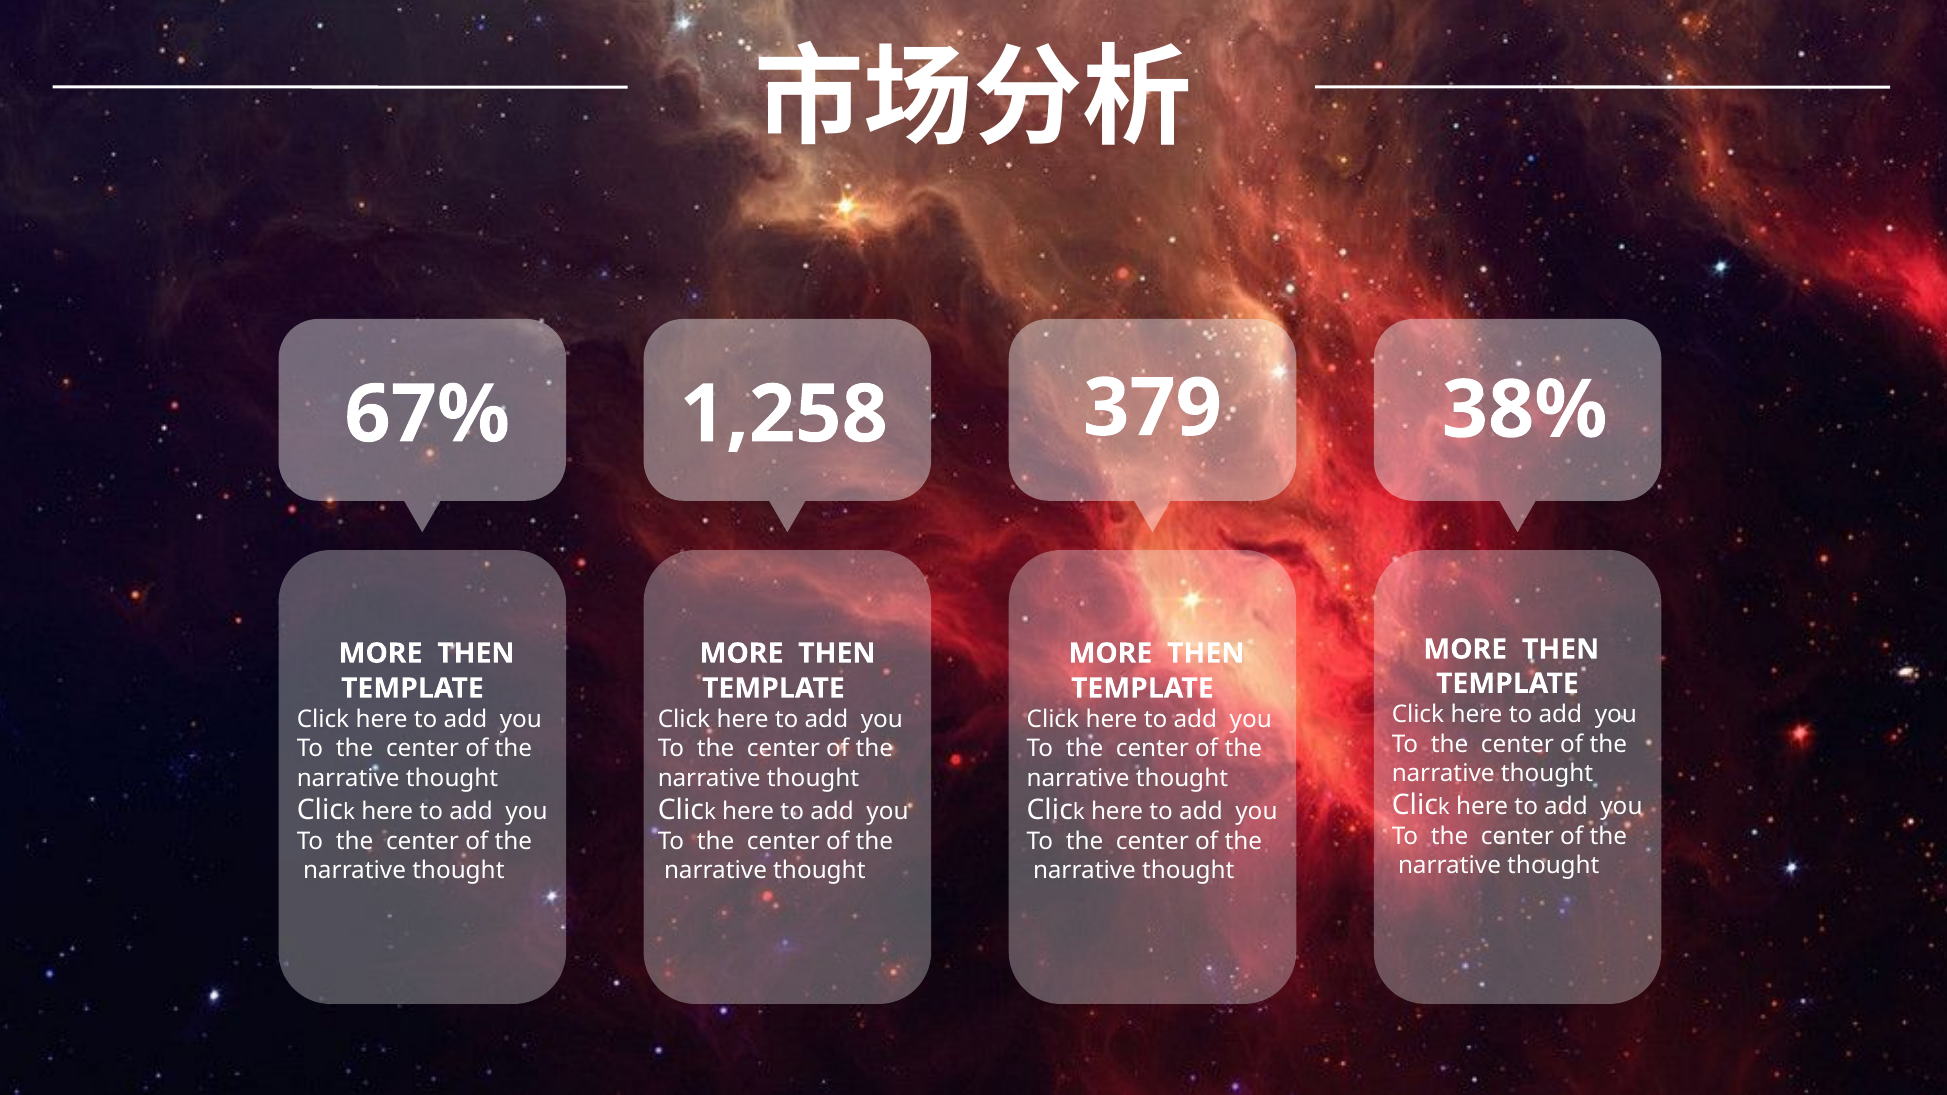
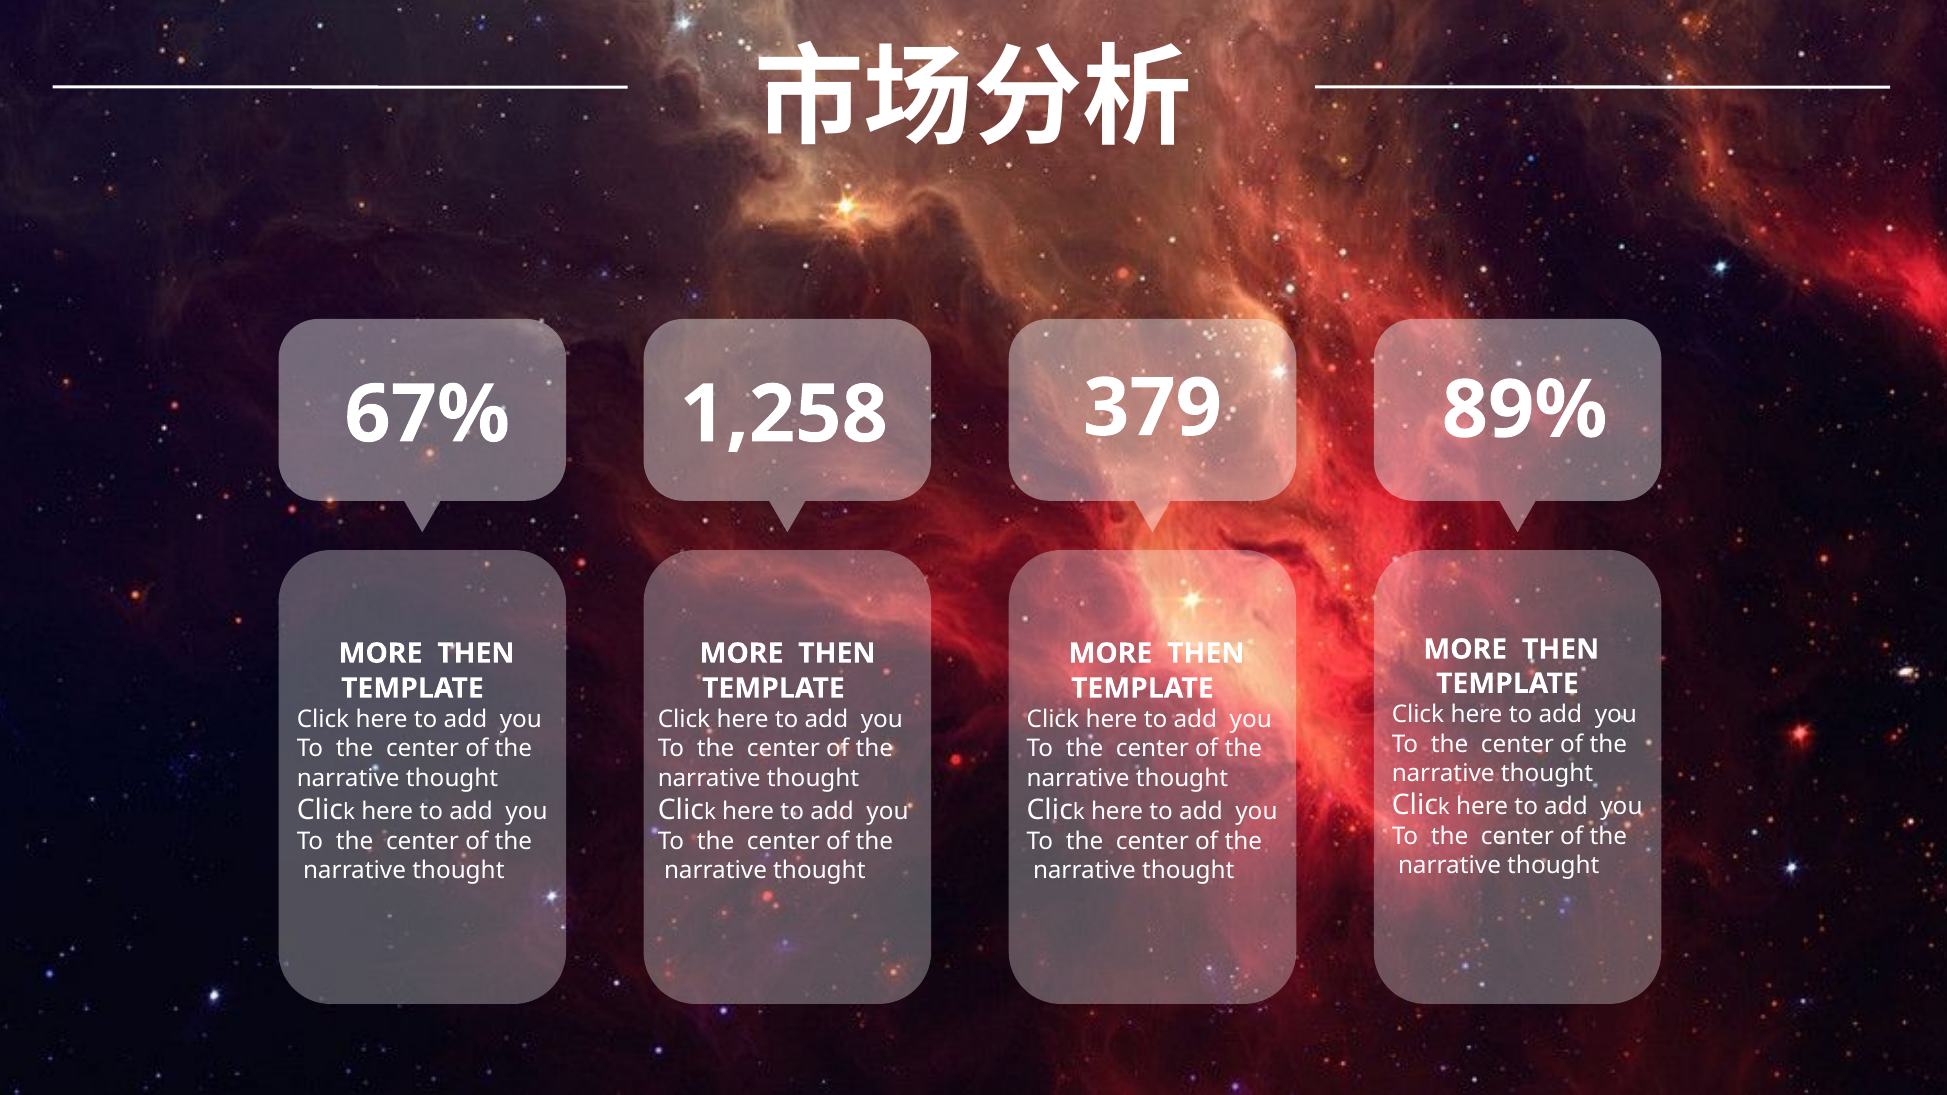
38%: 38% -> 89%
